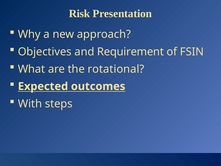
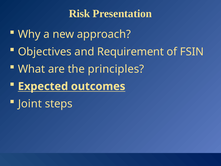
rotational: rotational -> principles
With: With -> Joint
